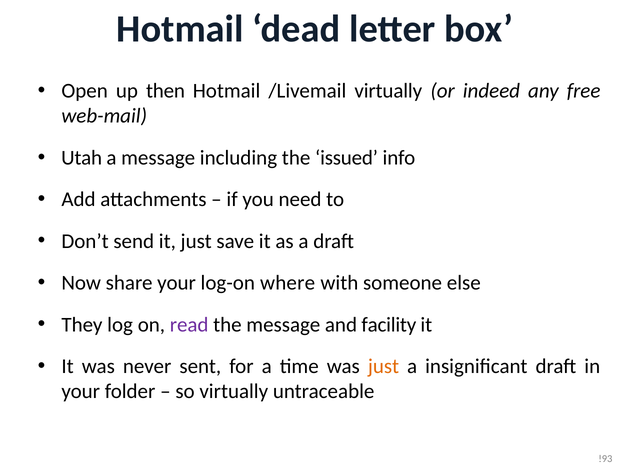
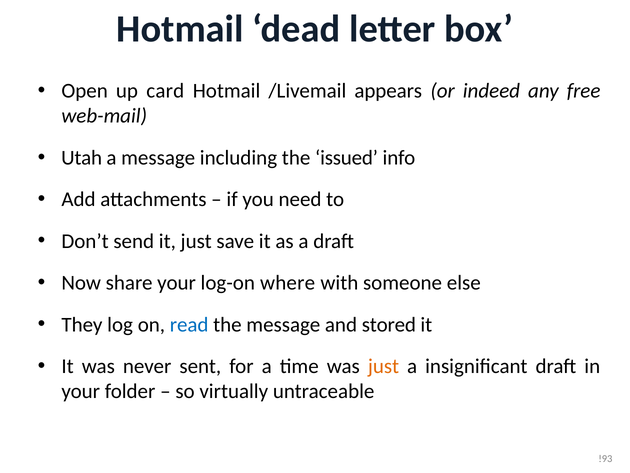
then: then -> card
/Livemail virtually: virtually -> appears
read colour: purple -> blue
facility: facility -> stored
